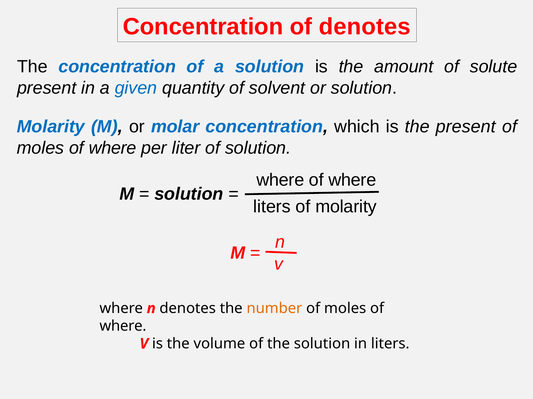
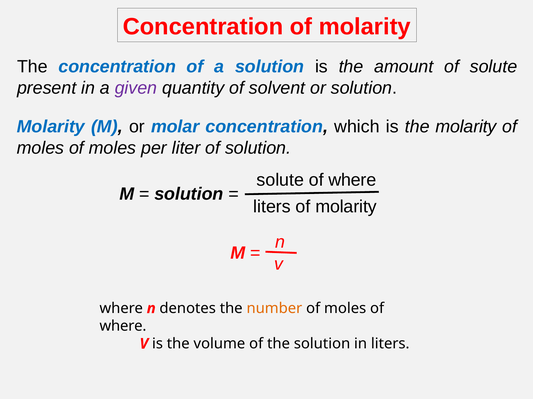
Concentration of denotes: denotes -> molarity
given colour: blue -> purple
the present: present -> molarity
where at (113, 148): where -> moles
where at (280, 180): where -> solute
